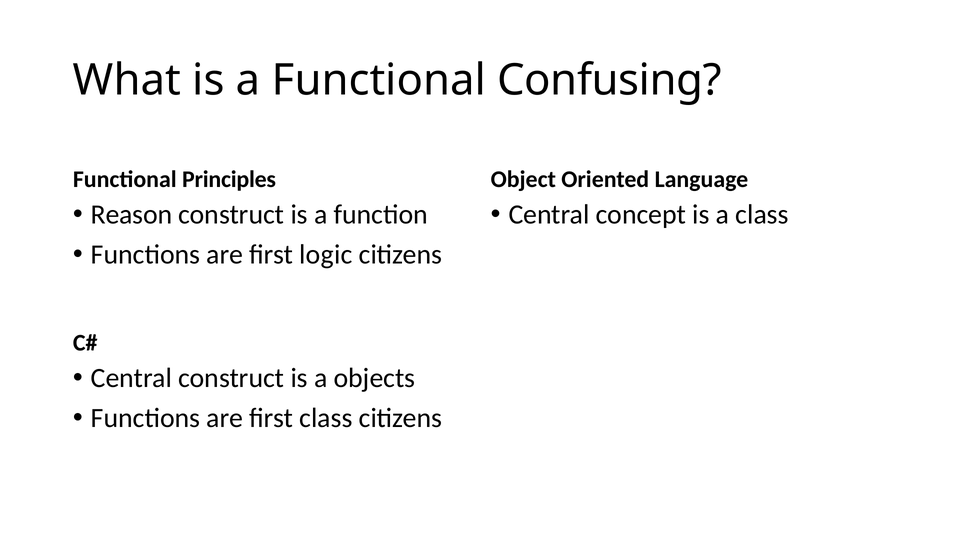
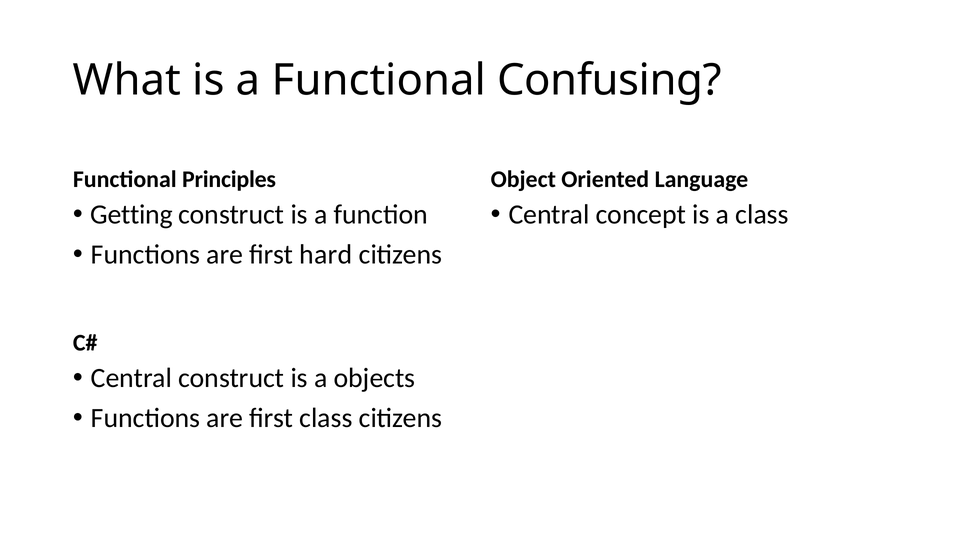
Reason: Reason -> Getting
logic: logic -> hard
